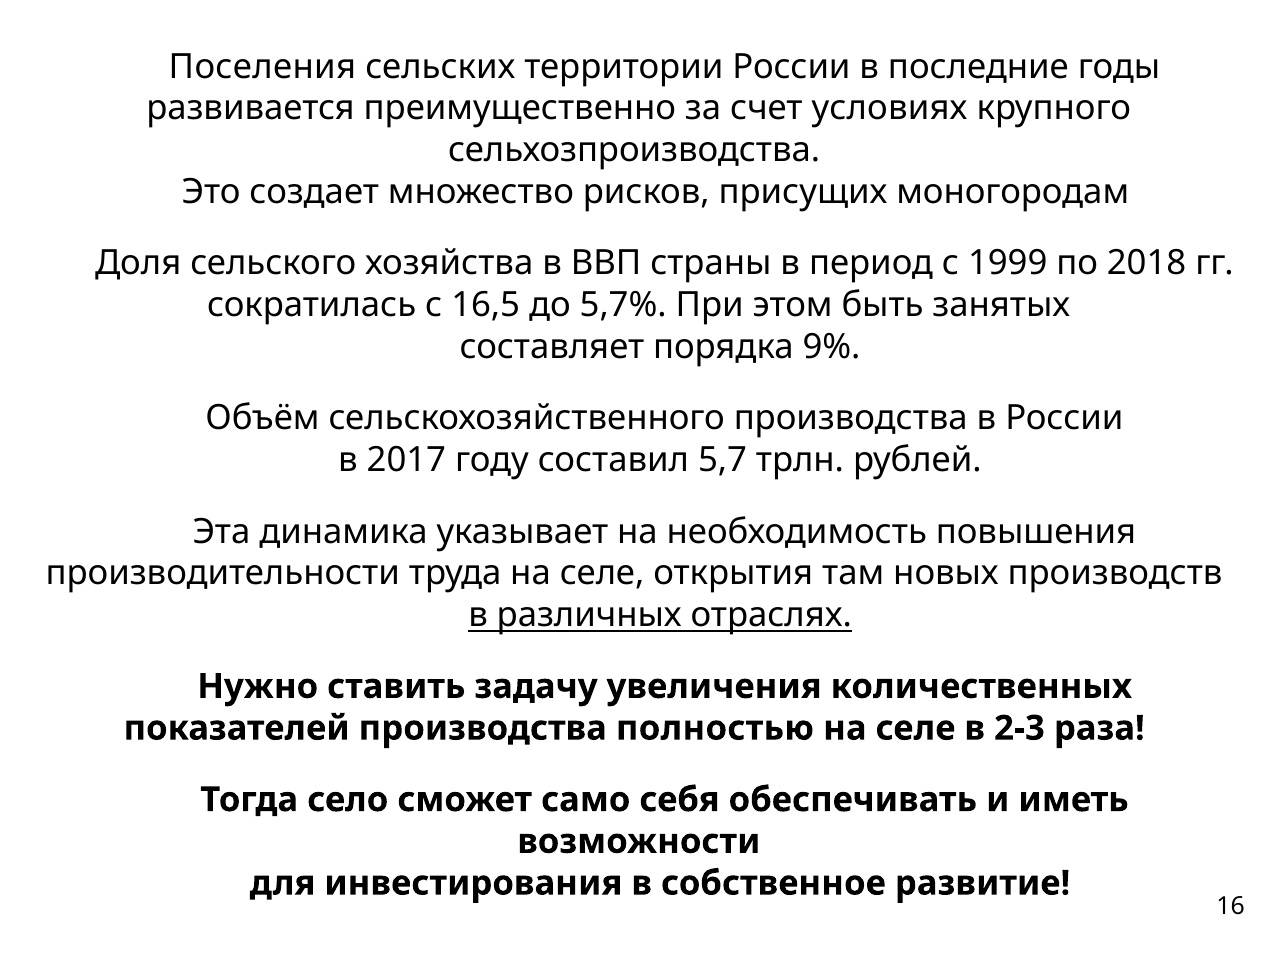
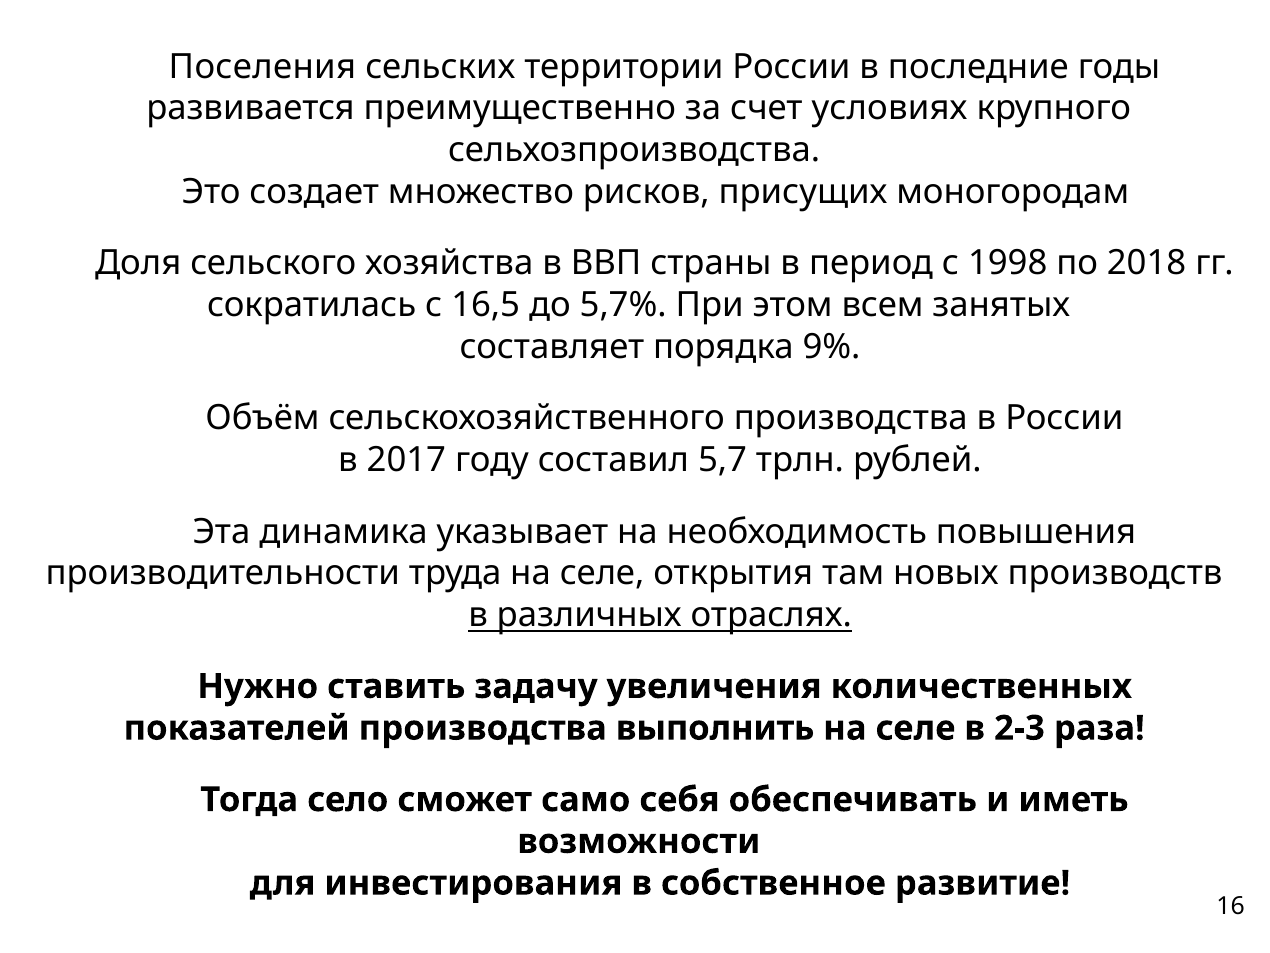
1999: 1999 -> 1998
быть: быть -> всем
полностью: полностью -> выполнить
